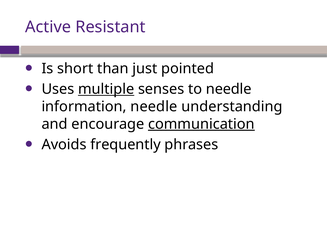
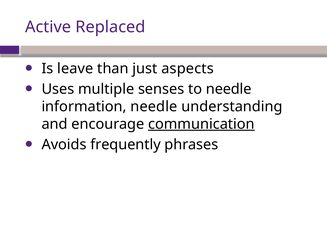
Resistant: Resistant -> Replaced
short: short -> leave
pointed: pointed -> aspects
multiple underline: present -> none
